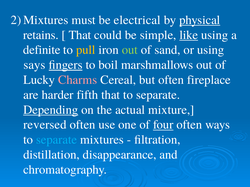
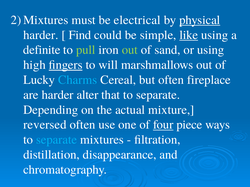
retains at (41, 35): retains -> harder
That at (80, 35): That -> Find
pull colour: yellow -> light green
says: says -> high
boil: boil -> will
Charms colour: pink -> light blue
fifth: fifth -> alter
Depending underline: present -> none
four often: often -> piece
